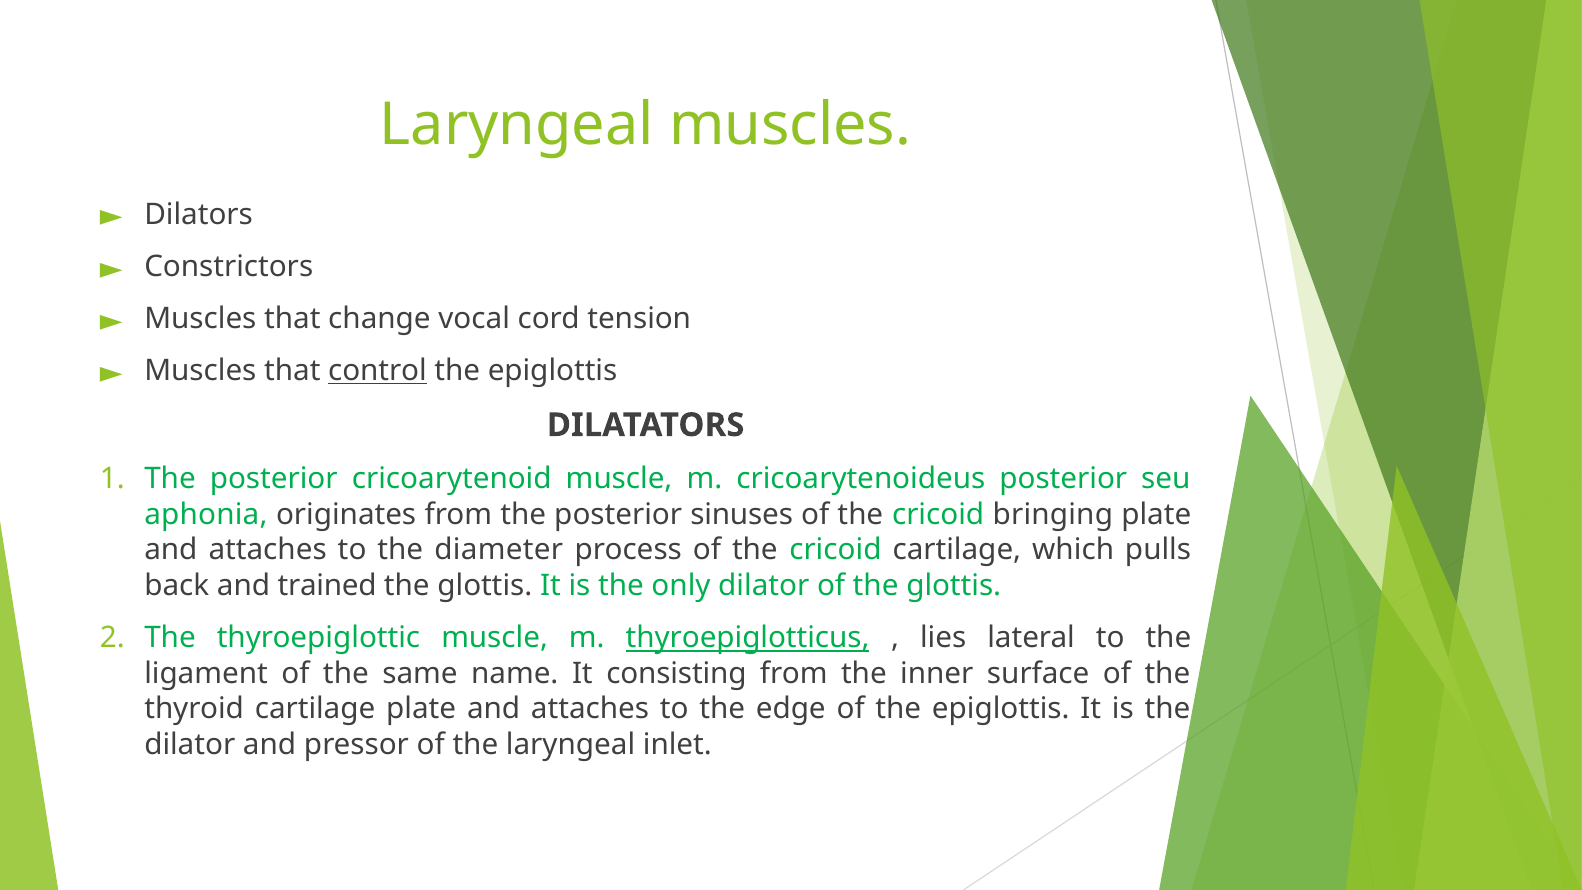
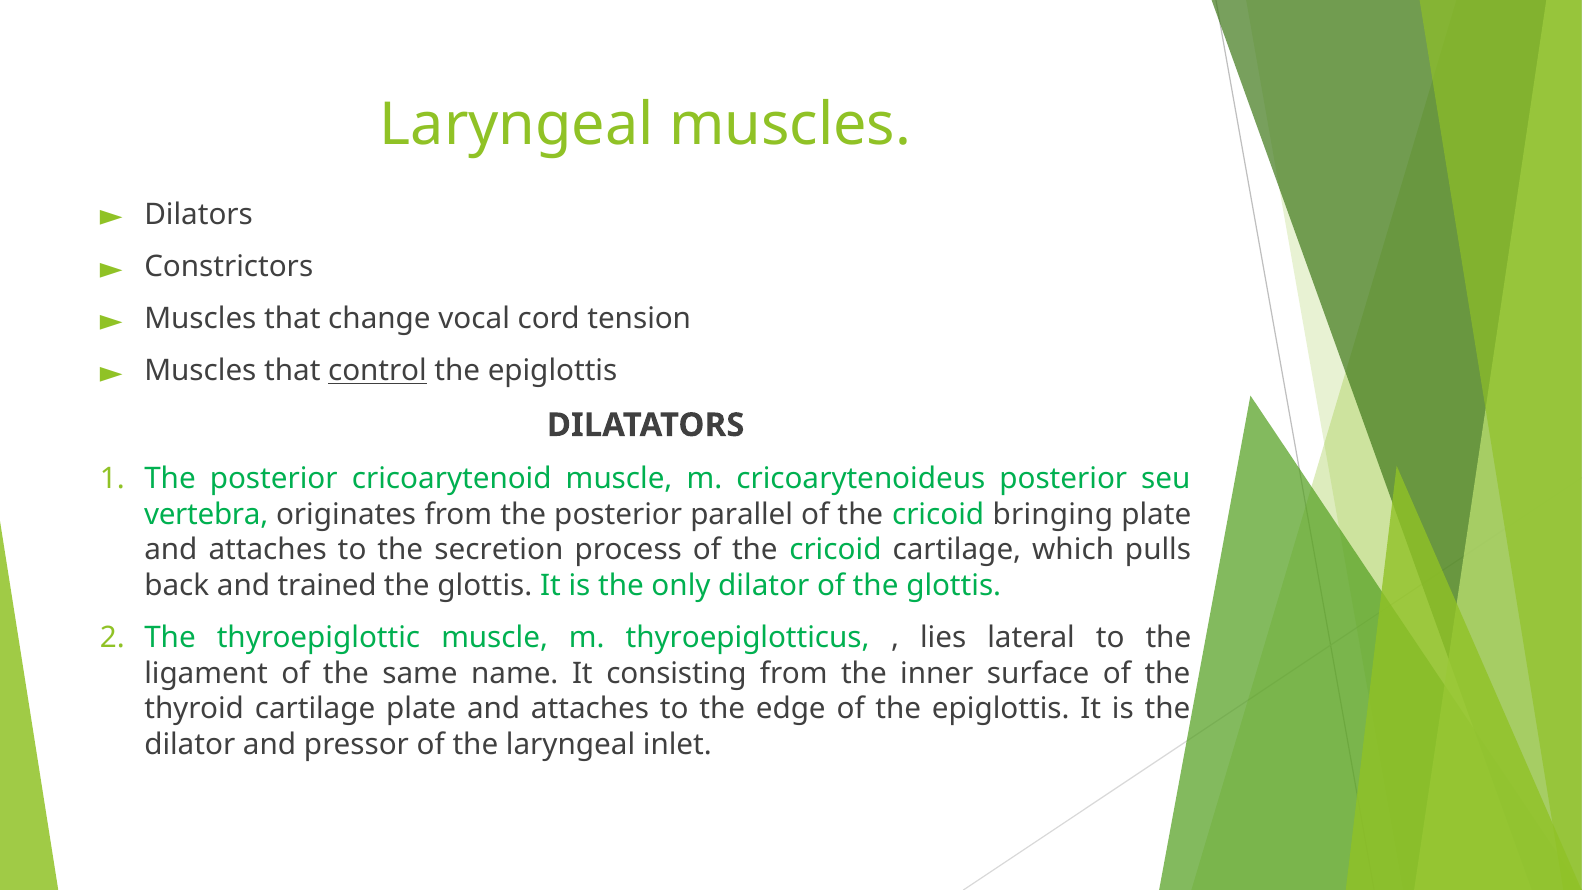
aphonia: aphonia -> vertebra
sinuses: sinuses -> parallel
diameter: diameter -> secretion
thyroepiglotticus underline: present -> none
